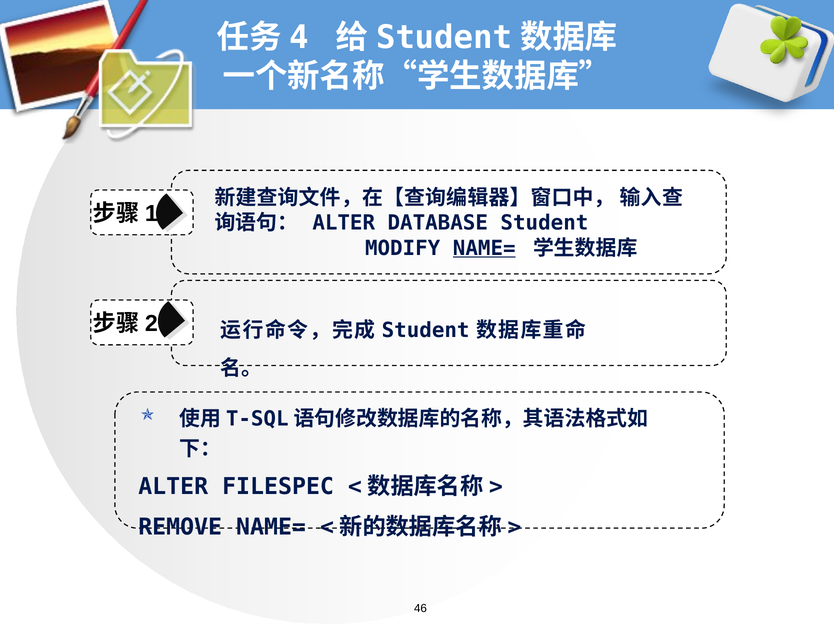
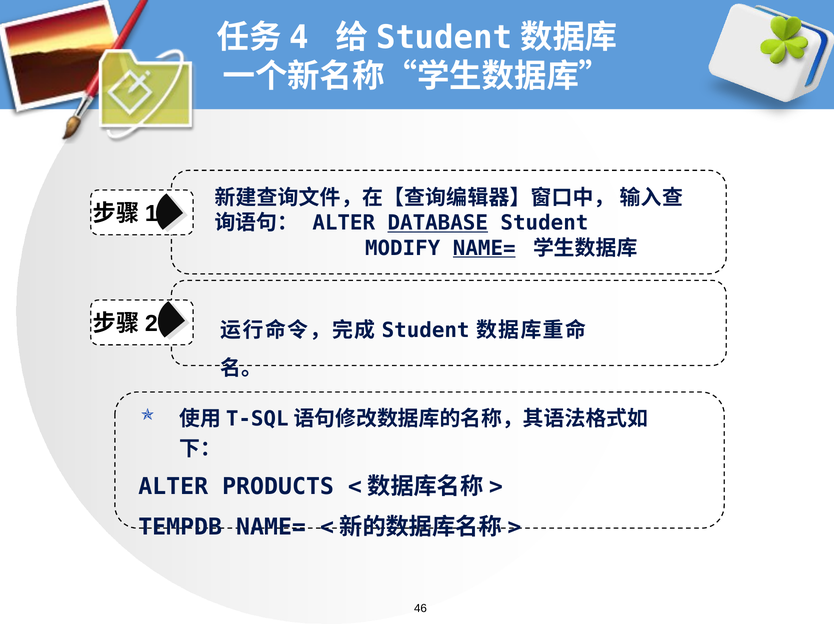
DATABASE underline: none -> present
FILESPEC: FILESPEC -> PRODUCTS
REMOVE: REMOVE -> TEMPDB
